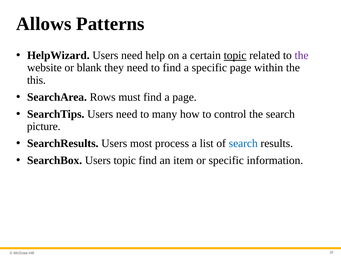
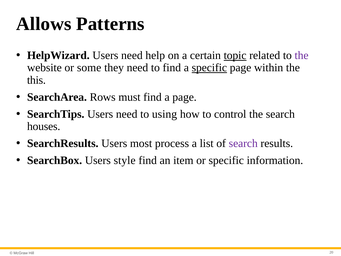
blank: blank -> some
specific at (209, 68) underline: none -> present
many: many -> using
picture: picture -> houses
search at (243, 143) colour: blue -> purple
Users topic: topic -> style
